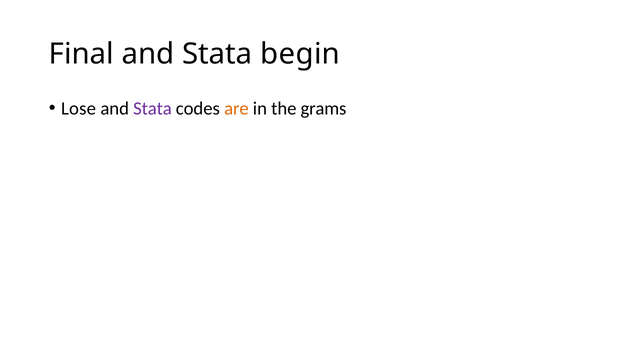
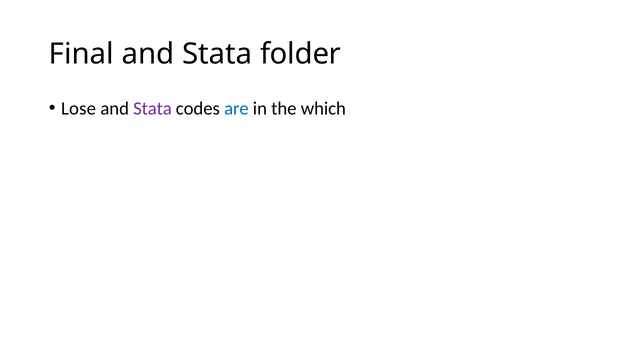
begin: begin -> folder
are colour: orange -> blue
grams: grams -> which
